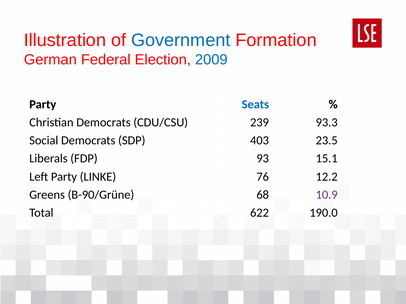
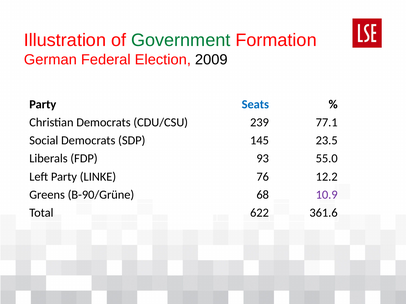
Government colour: blue -> green
2009 colour: blue -> black
93.3: 93.3 -> 77.1
403: 403 -> 145
15.1: 15.1 -> 55.0
190.0: 190.0 -> 361.6
